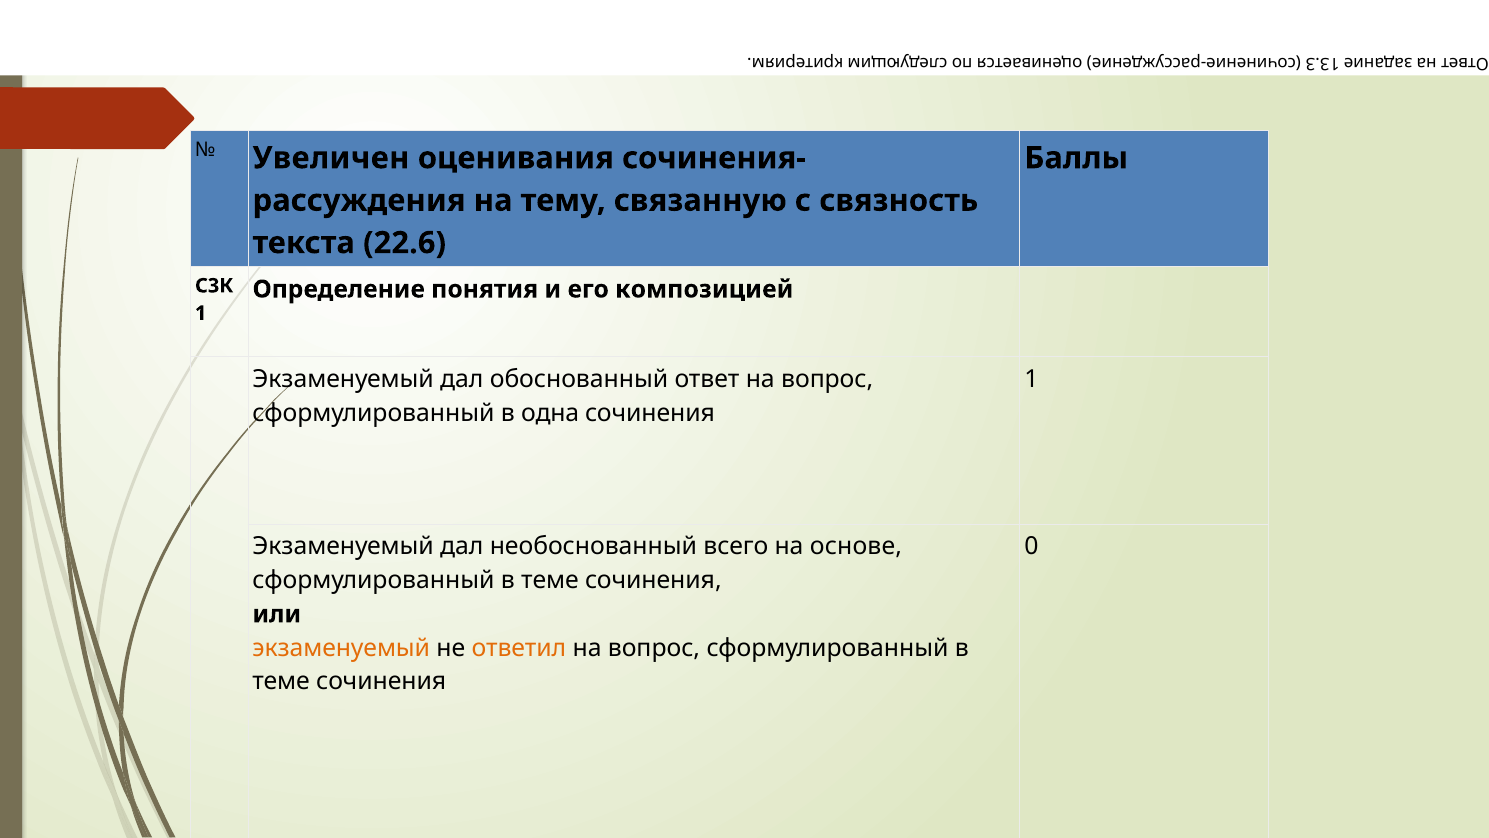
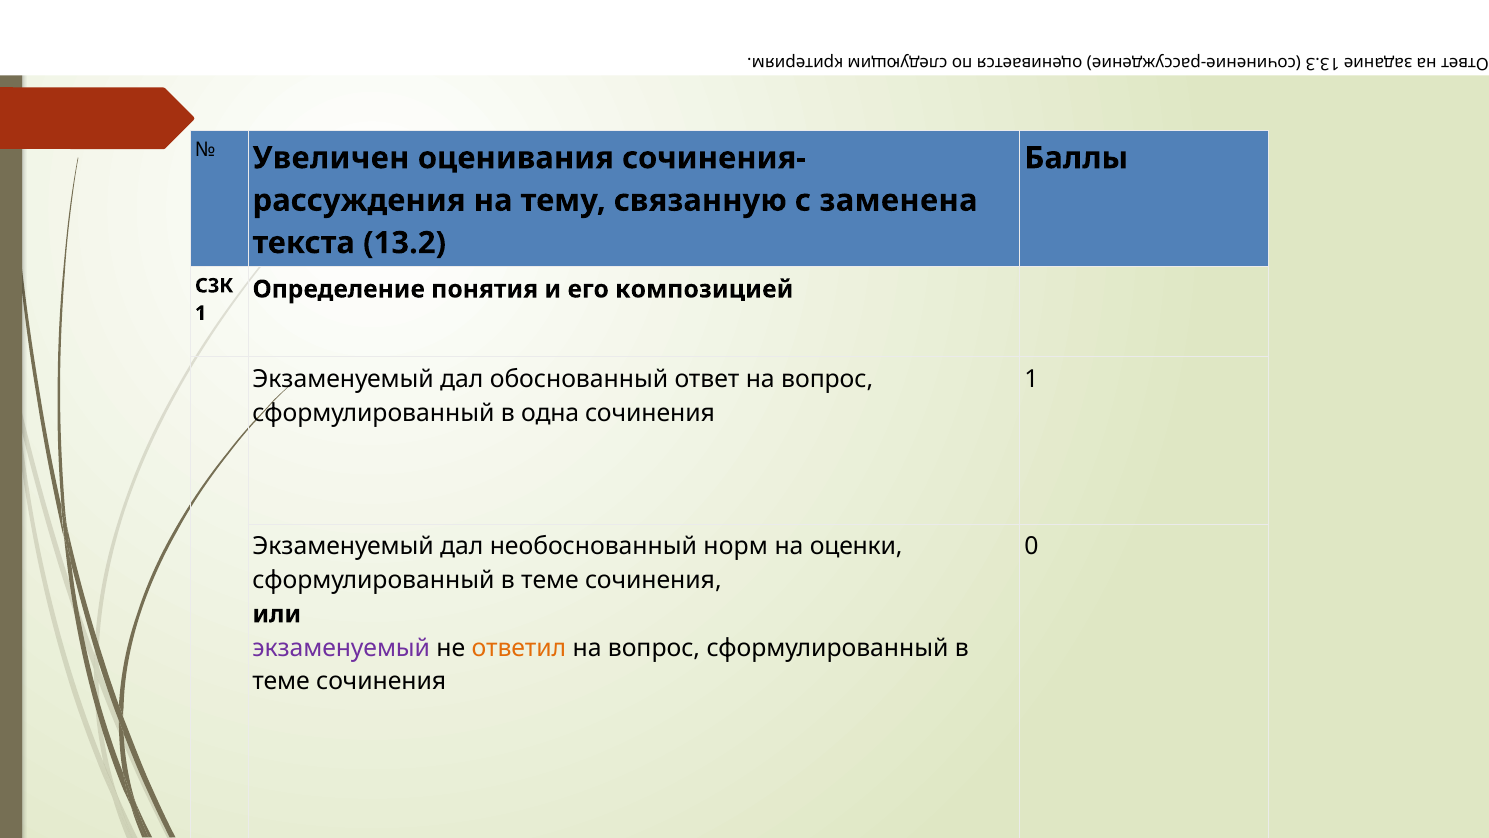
связность: связность -> заменена
22.6: 22.6 -> 13.2
всего: всего -> норм
основе: основе -> оценки
экзаменуемый at (341, 648) colour: orange -> purple
